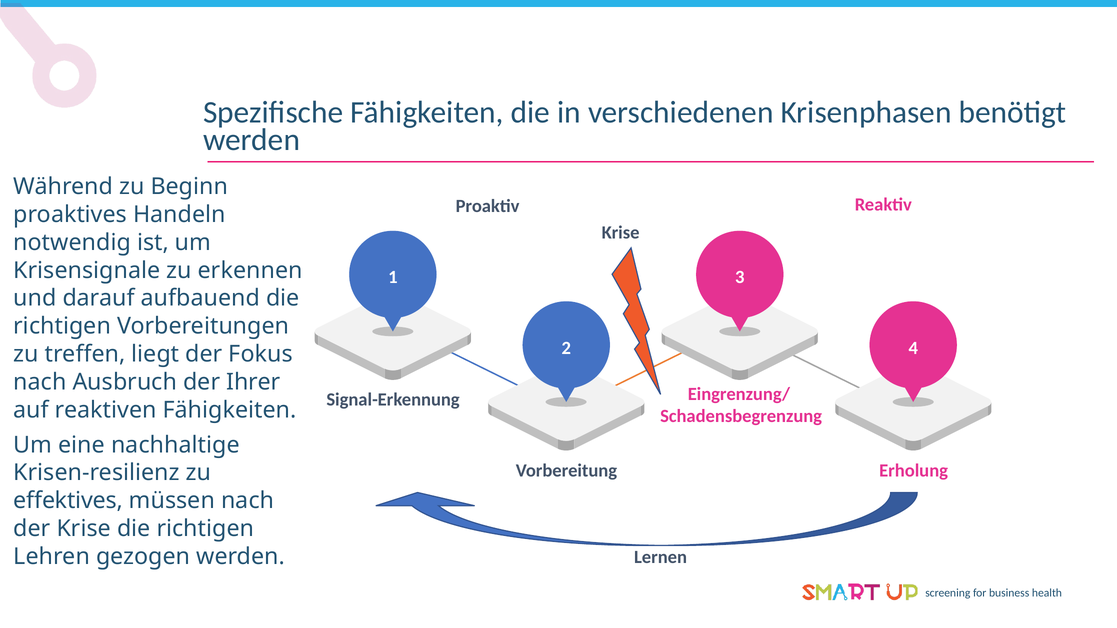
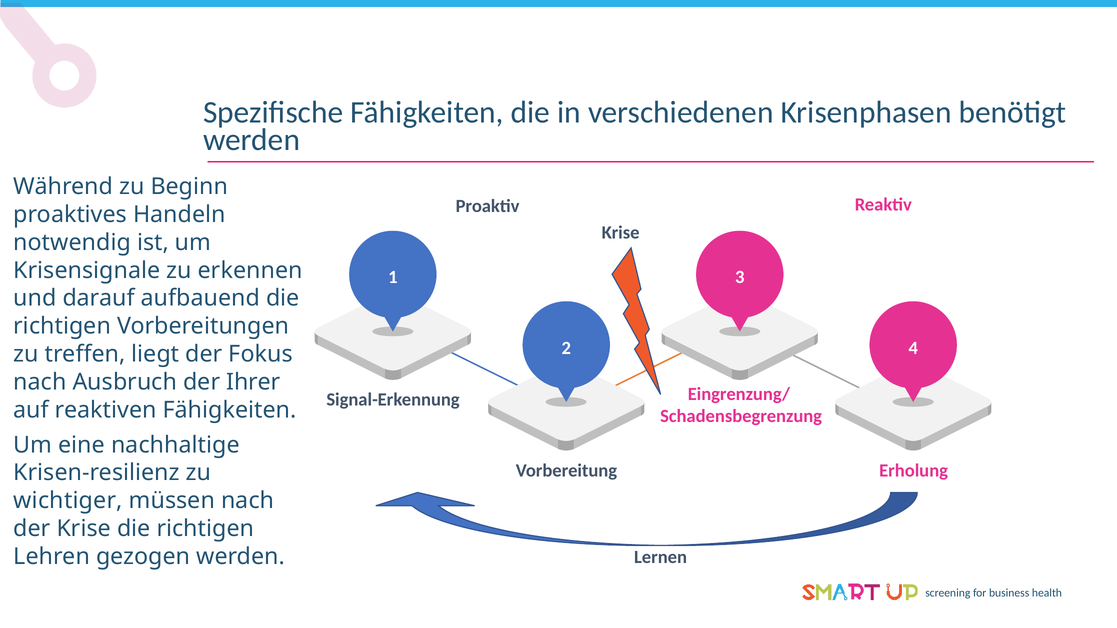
effektives: effektives -> wichtiger
